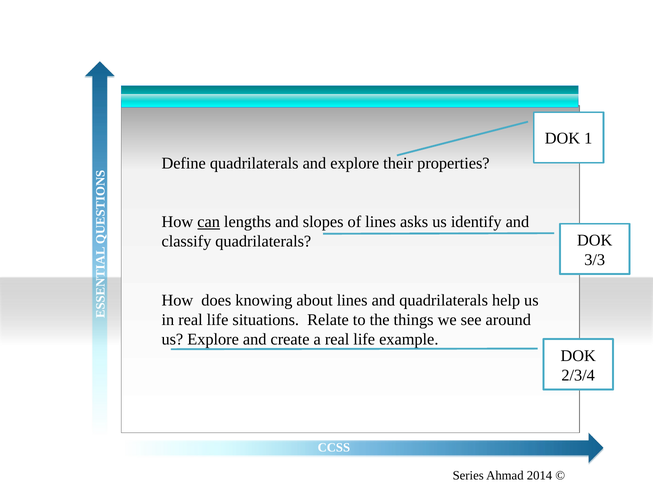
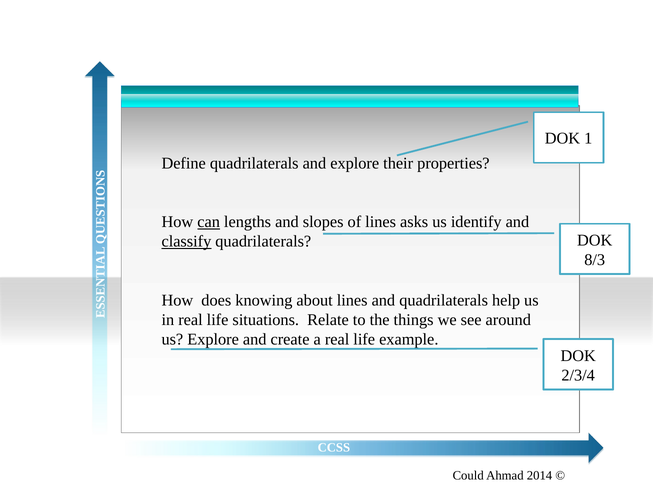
classify underline: none -> present
3/3: 3/3 -> 8/3
Series: Series -> Could
